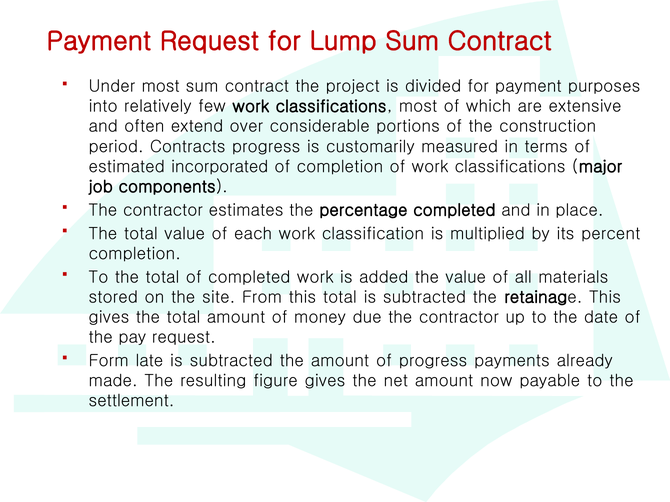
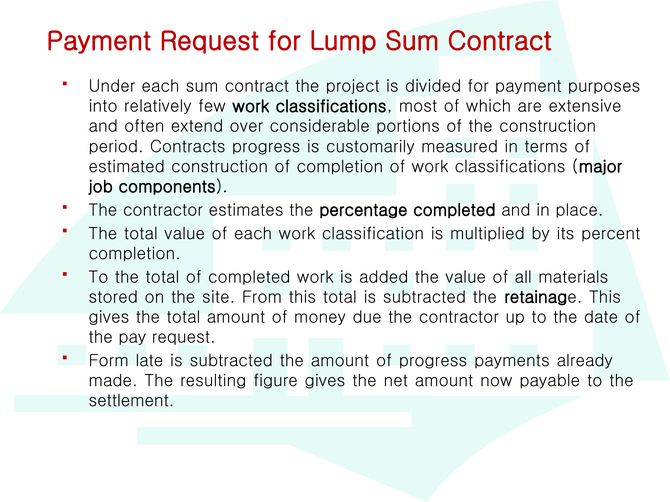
Under most: most -> each
estimated incorporated: incorporated -> construction
